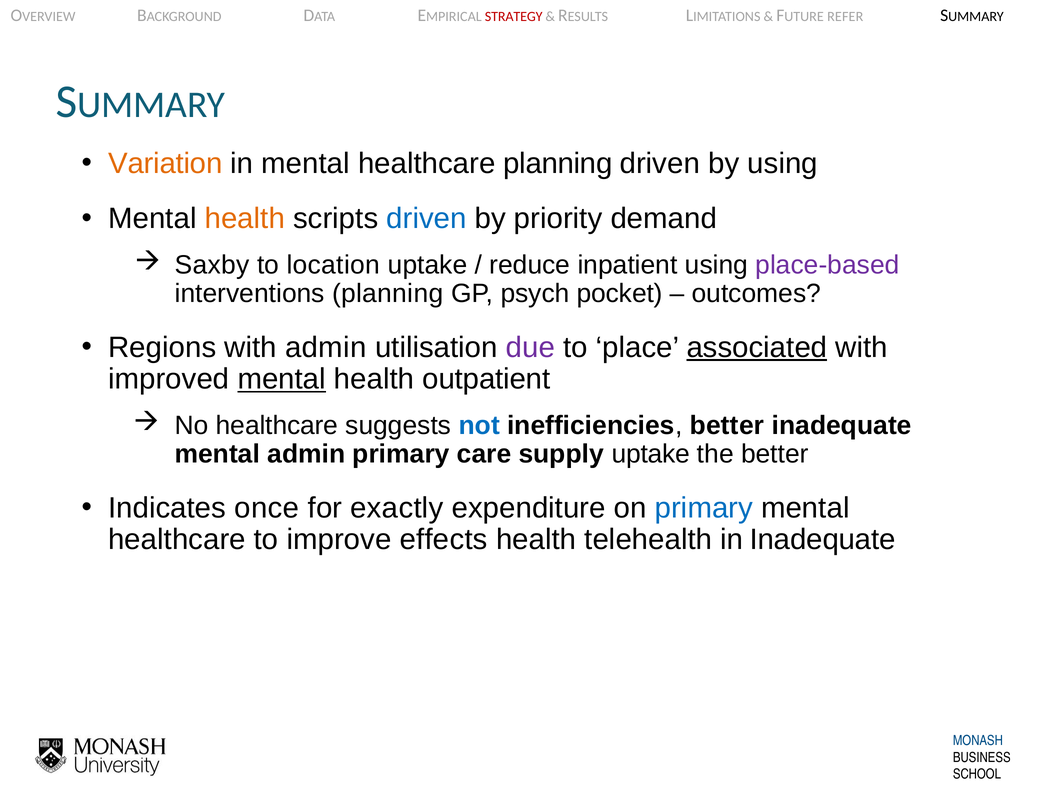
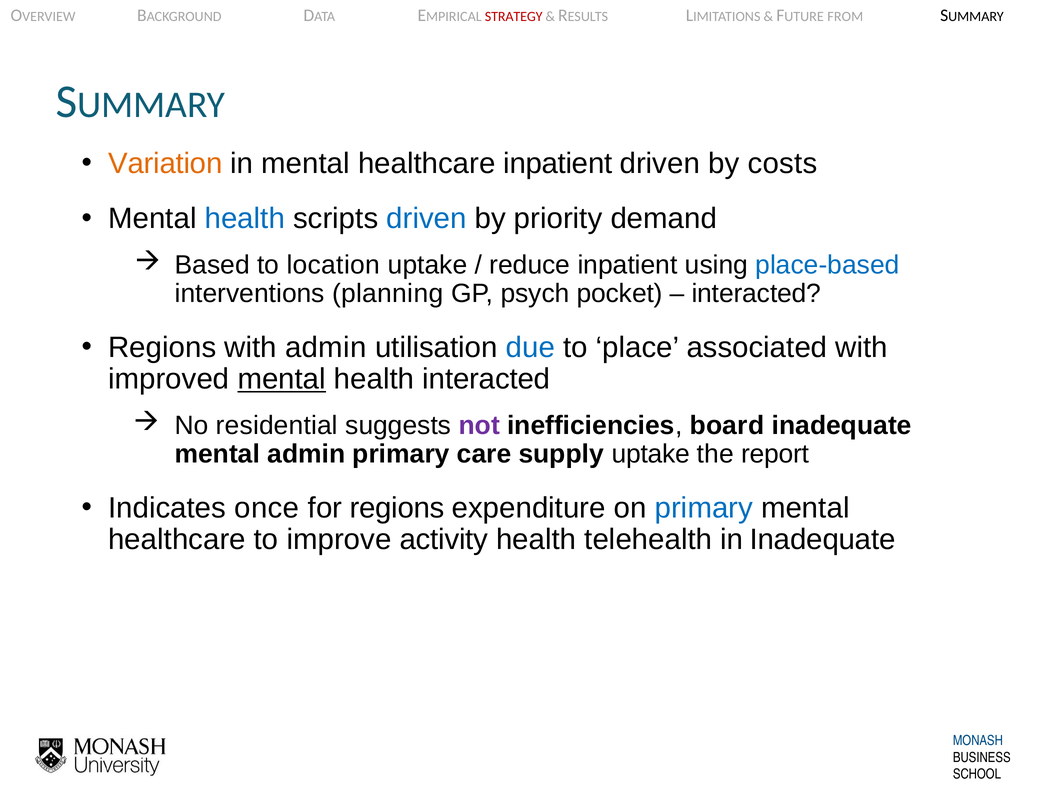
REFER: REFER -> FROM
healthcare planning: planning -> inpatient
by using: using -> costs
health at (245, 219) colour: orange -> blue
Saxby: Saxby -> Based
place-based colour: purple -> blue
outcomes at (756, 294): outcomes -> interacted
due colour: purple -> blue
associated underline: present -> none
health outpatient: outpatient -> interacted
No healthcare: healthcare -> residential
not colour: blue -> purple
inefficiencies better: better -> board
the better: better -> report
for exactly: exactly -> regions
effects: effects -> activity
